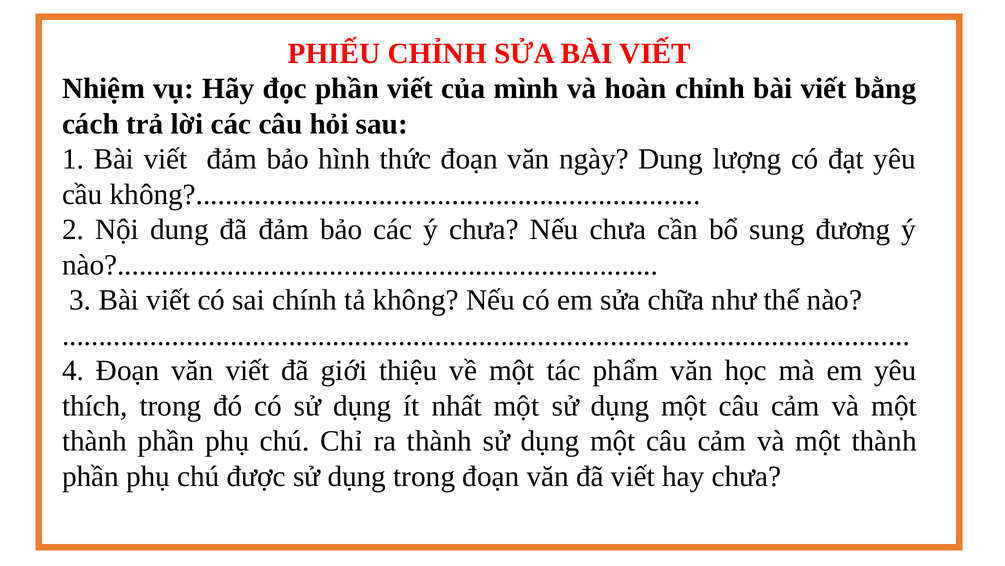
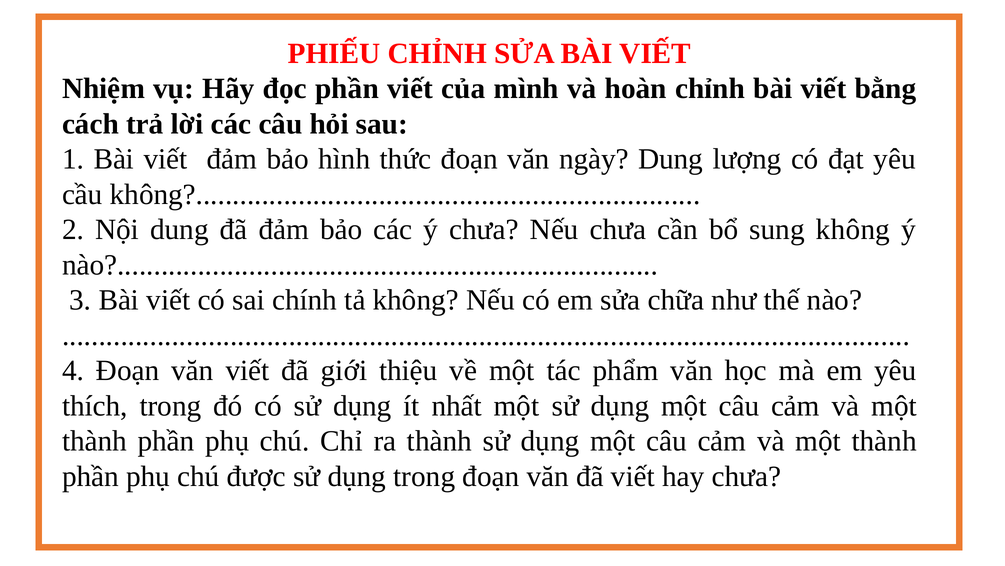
sung đương: đương -> không
